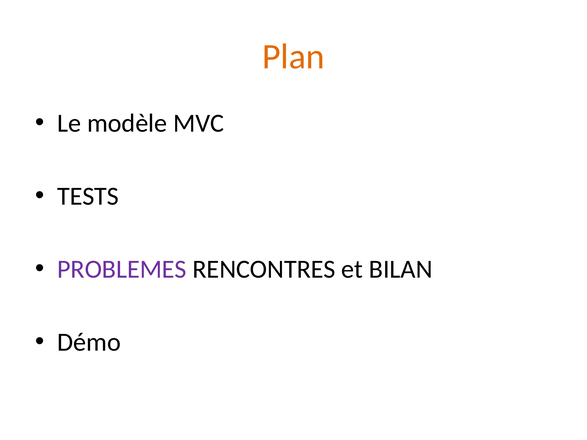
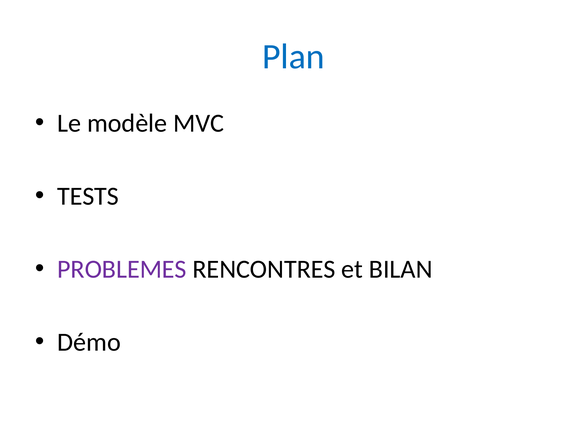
Plan colour: orange -> blue
